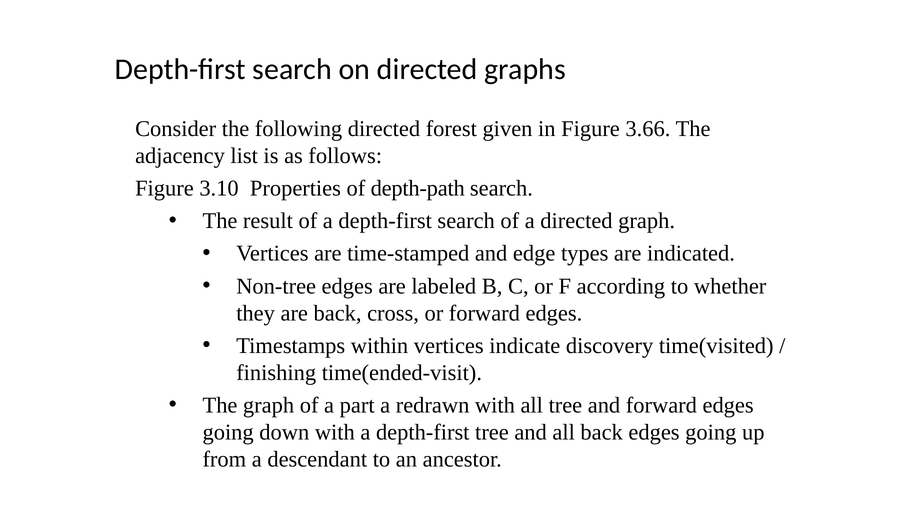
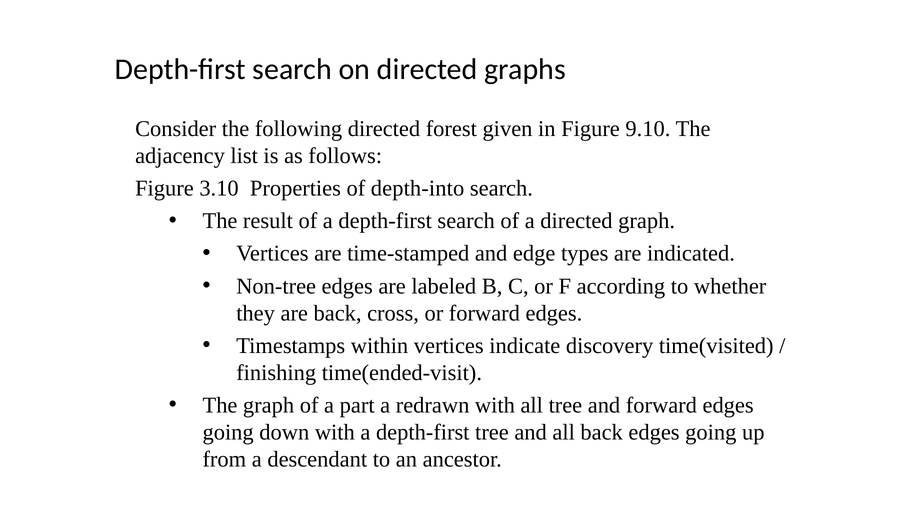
3.66: 3.66 -> 9.10
depth-path: depth-path -> depth-into
